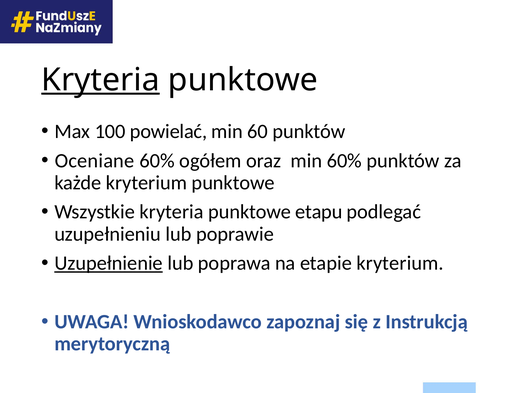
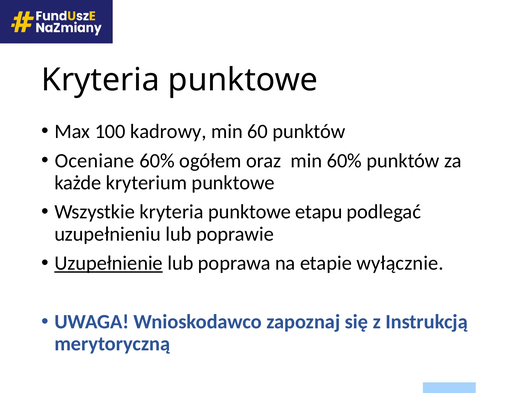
Kryteria at (100, 80) underline: present -> none
powielać: powielać -> kadrowy
etapie kryterium: kryterium -> wyłącznie
